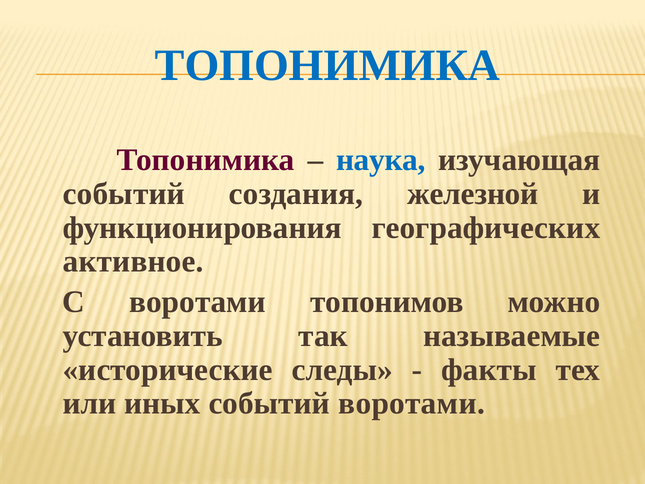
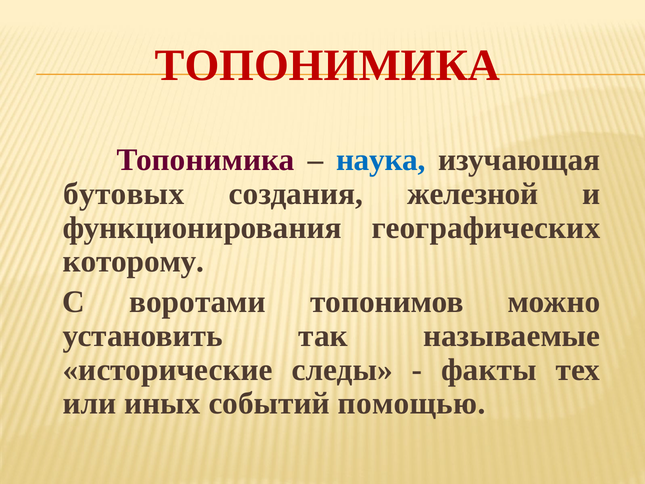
ТОПОНИМИКА at (328, 65) colour: blue -> red
событий at (124, 194): событий -> бутовых
активное: активное -> которому
событий воротами: воротами -> помощью
